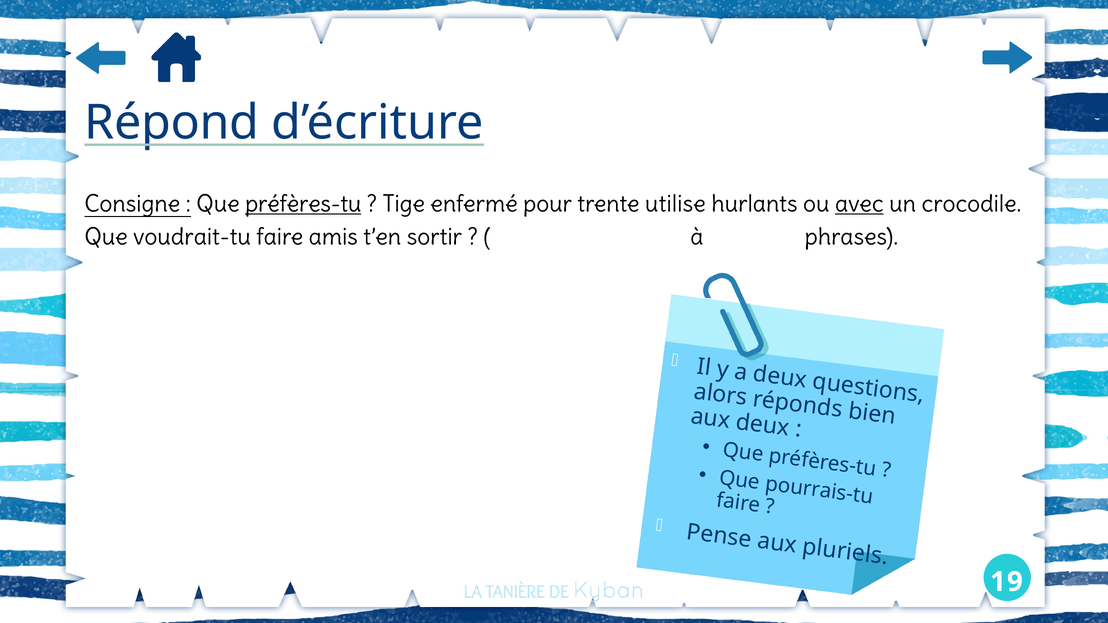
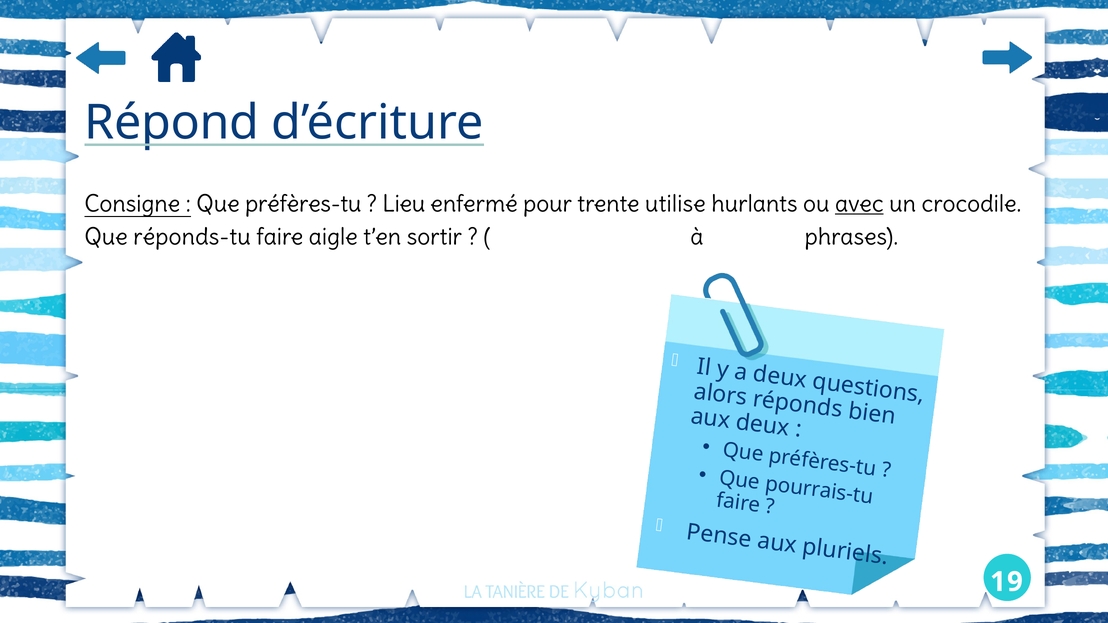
préfères-tu at (303, 204) underline: present -> none
Tige: Tige -> Lieu
voudrait-tu: voudrait-tu -> réponds-tu
amis: amis -> aigle
